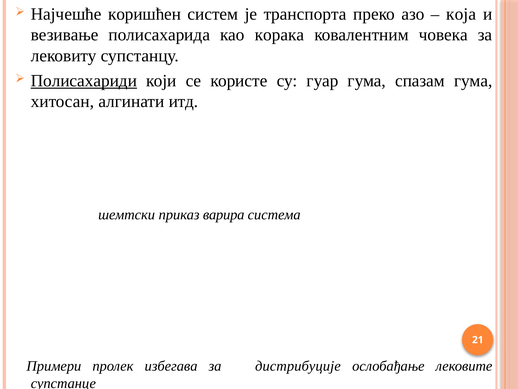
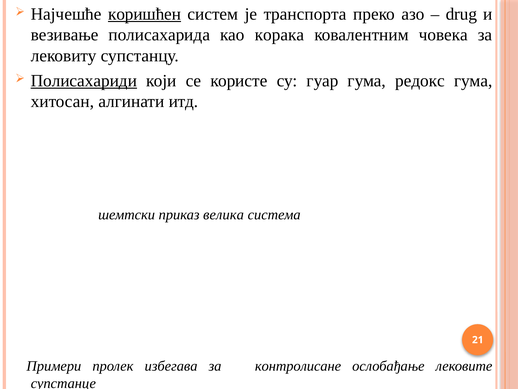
коришћен underline: none -> present
која: која -> drug
спазам: спазам -> редокс
варира: варира -> велика
дистрибуције: дистрибуције -> контролисане
